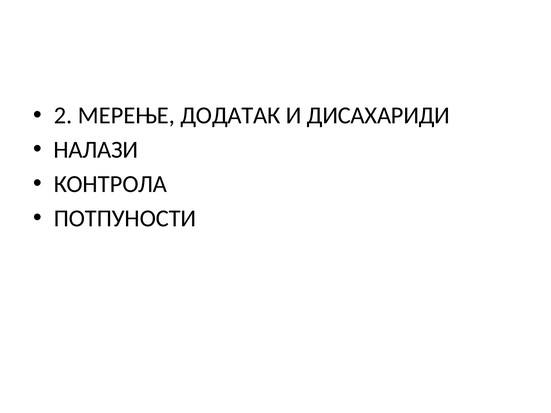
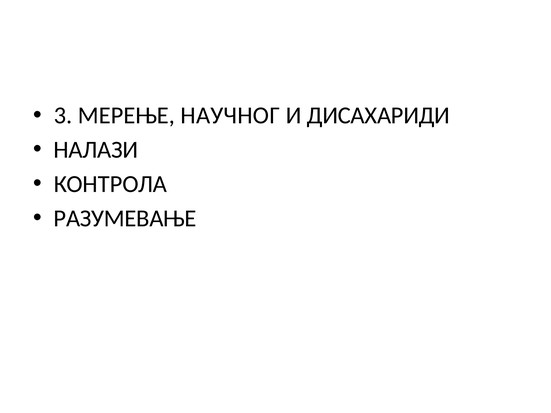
2: 2 -> 3
ДОДАТАК: ДОДАТАК -> НАУЧНОГ
ПОТПУНОСТИ: ПОТПУНОСТИ -> РАЗУМЕВАЊЕ
